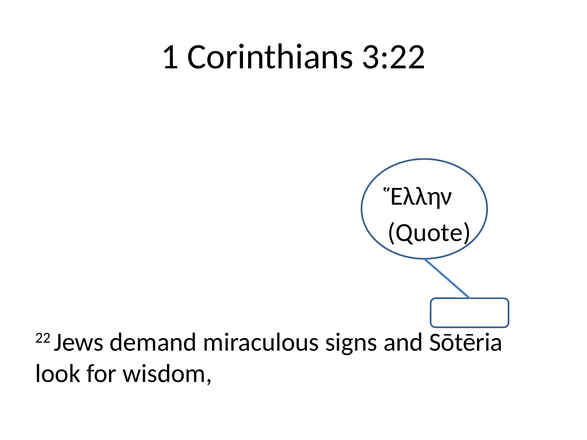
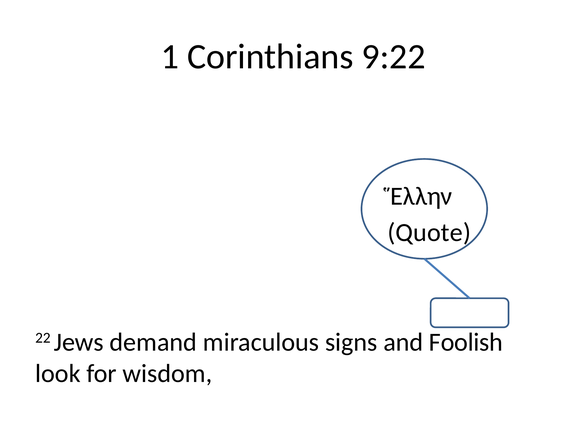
3:22: 3:22 -> 9:22
Sōtēria: Sōtēria -> Foolish
